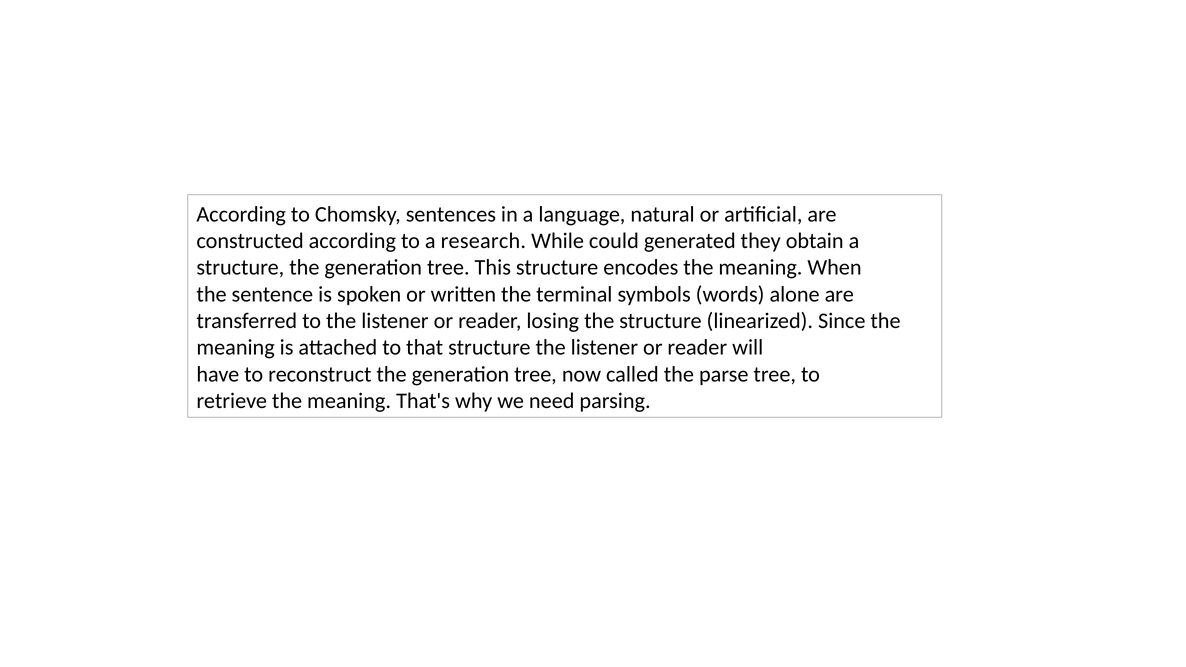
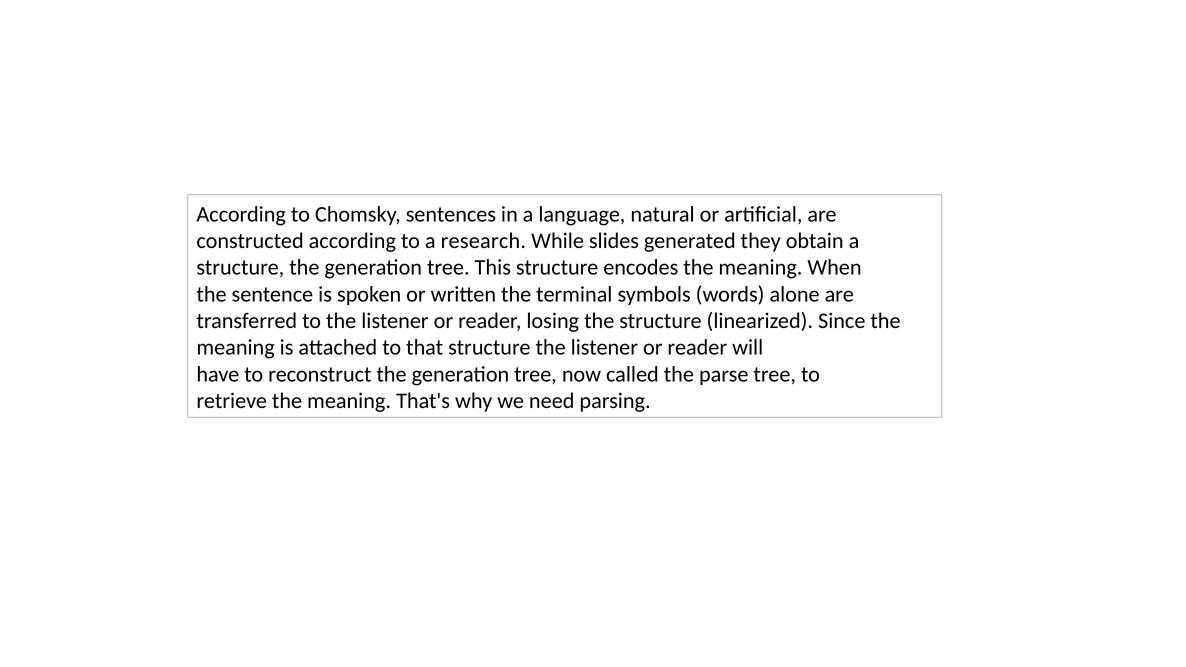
could: could -> slides
